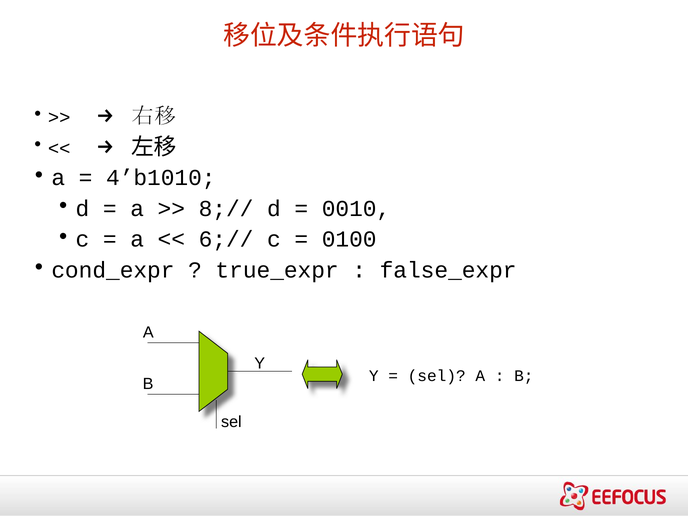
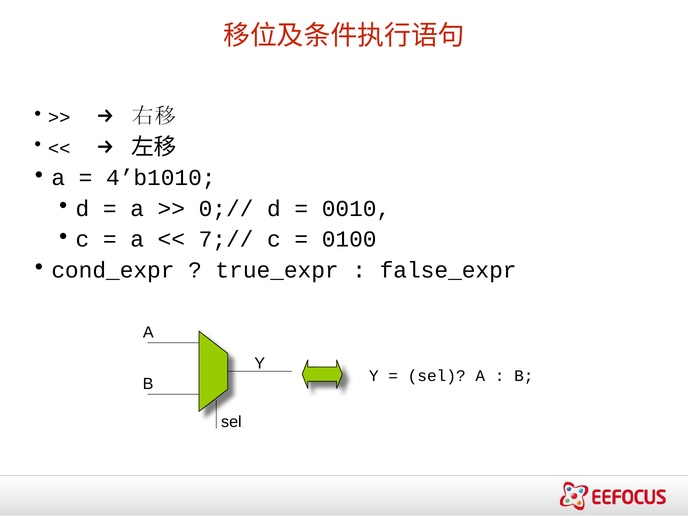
8;//: 8;// -> 0;//
6;//: 6;// -> 7;//
